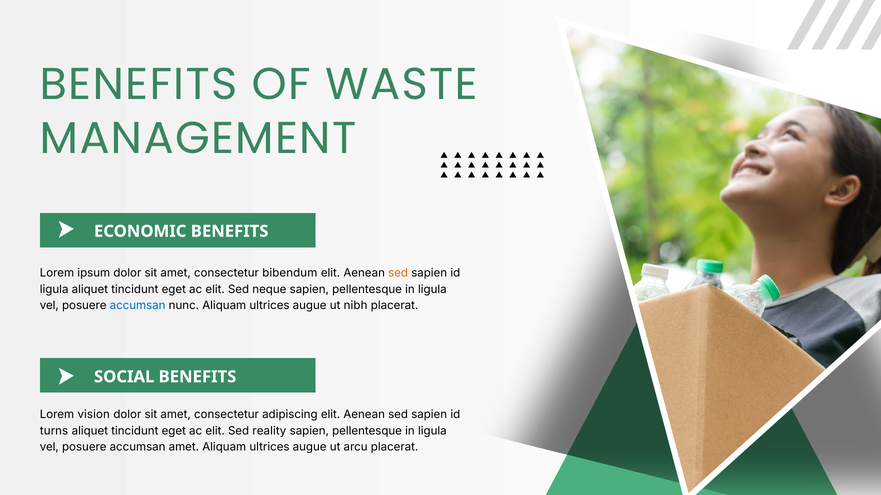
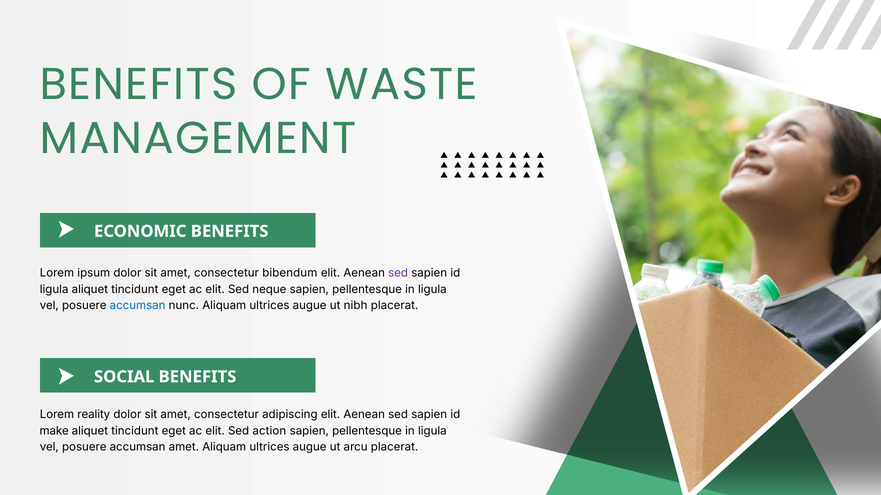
sed at (398, 274) colour: orange -> purple
vision: vision -> reality
turns: turns -> make
reality: reality -> action
